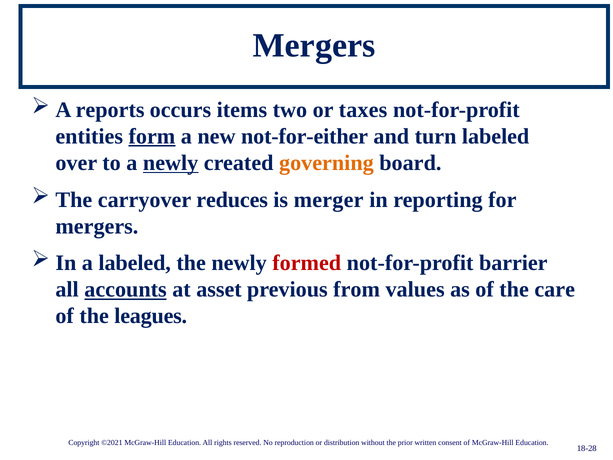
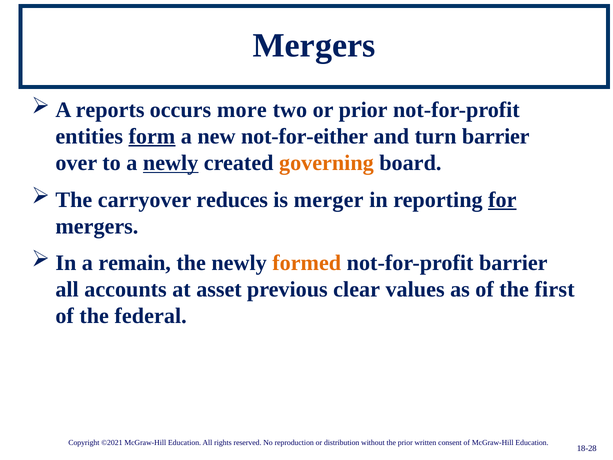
items: items -> more
or taxes: taxes -> prior
turn labeled: labeled -> barrier
for underline: none -> present
a labeled: labeled -> remain
formed colour: red -> orange
accounts underline: present -> none
from: from -> clear
care: care -> first
leagues: leagues -> federal
